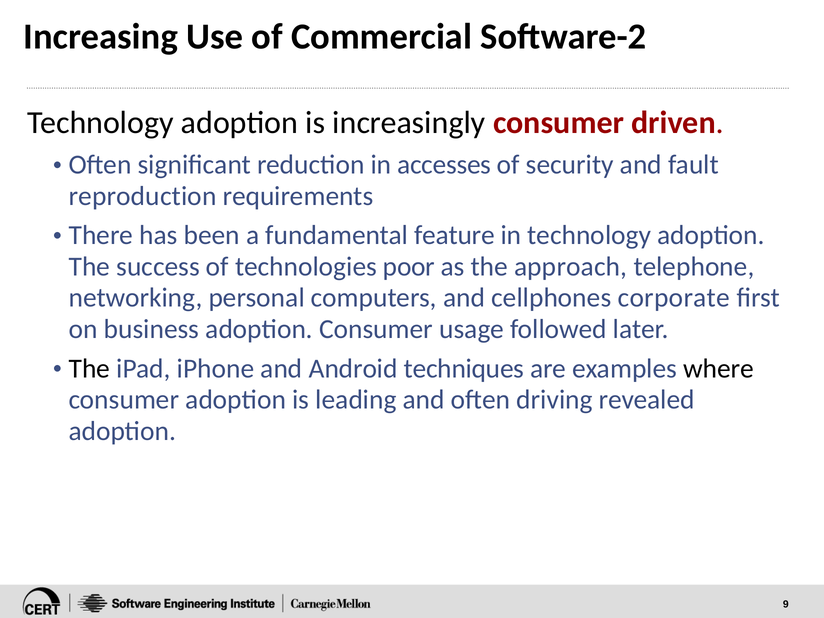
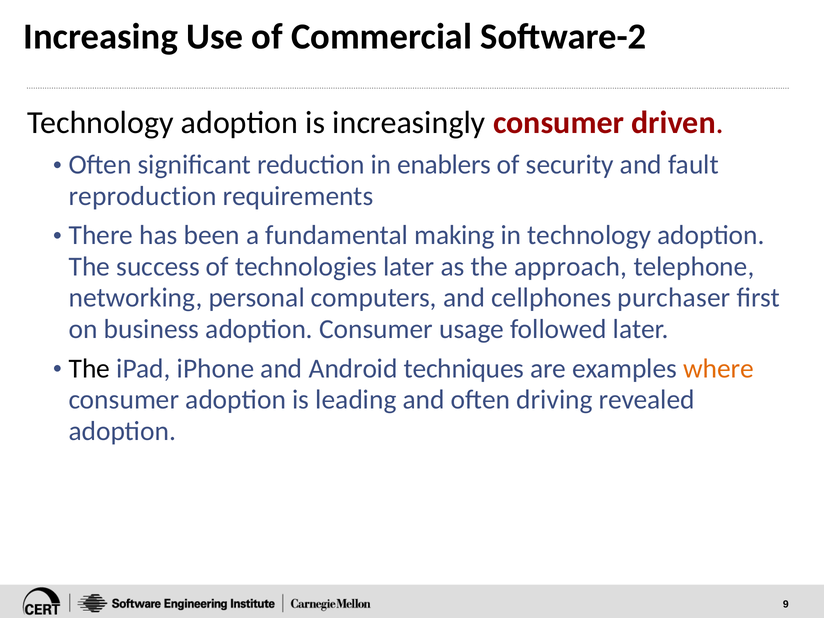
accesses: accesses -> enablers
feature: feature -> making
technologies poor: poor -> later
corporate: corporate -> purchaser
where colour: black -> orange
